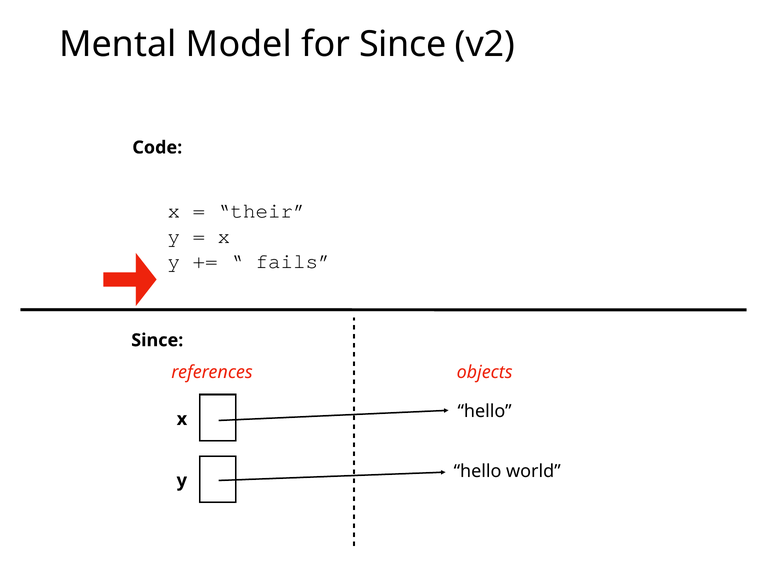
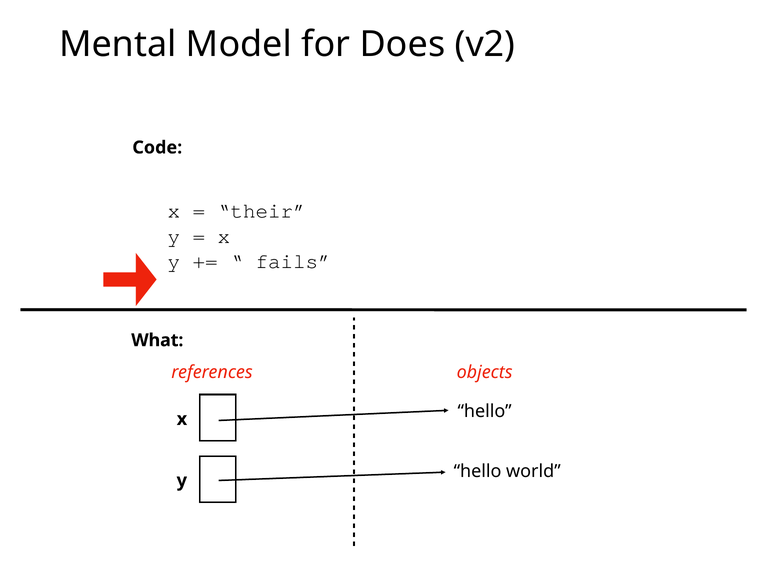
for Since: Since -> Does
Since at (157, 340): Since -> What
